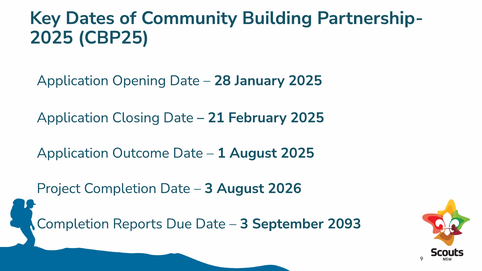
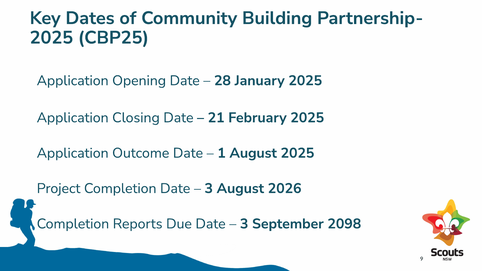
2093: 2093 -> 2098
